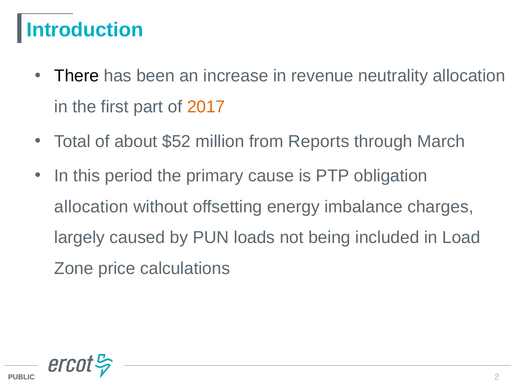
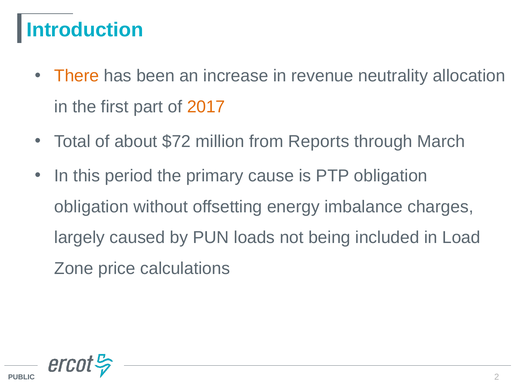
There colour: black -> orange
$52: $52 -> $72
allocation at (91, 207): allocation -> obligation
